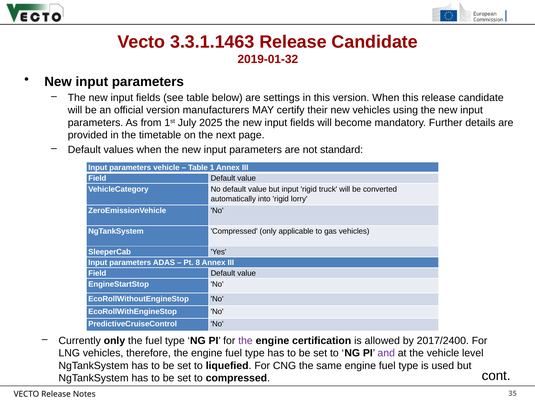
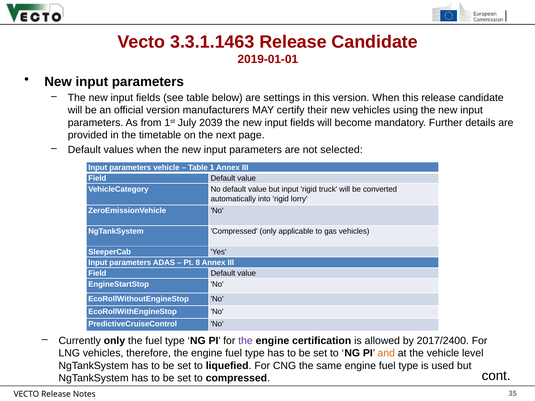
2019-01-32: 2019-01-32 -> 2019-01-01
2025: 2025 -> 2039
standard: standard -> selected
and colour: purple -> orange
